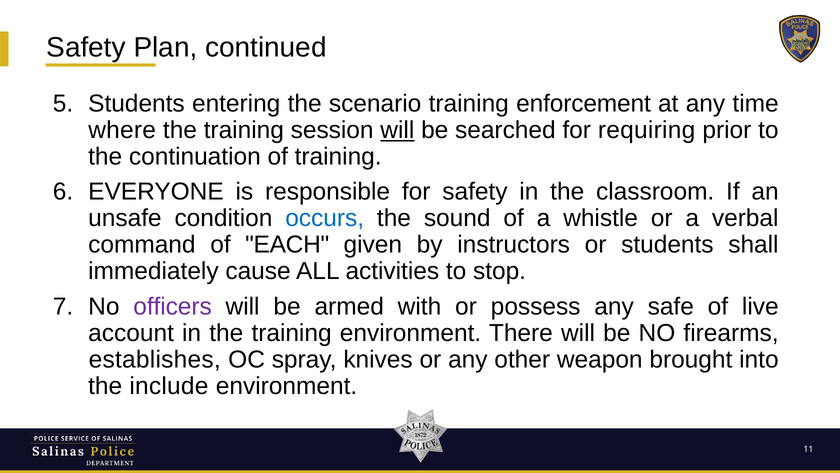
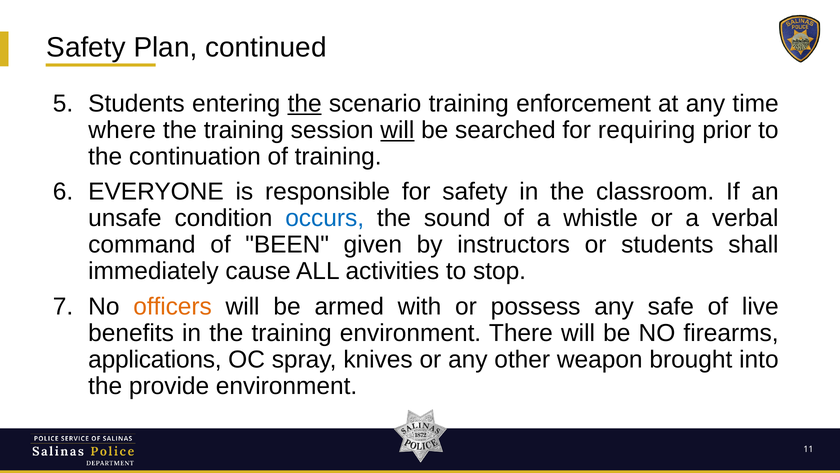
the at (305, 103) underline: none -> present
EACH: EACH -> BEEN
officers colour: purple -> orange
account: account -> benefits
establishes: establishes -> applications
include: include -> provide
